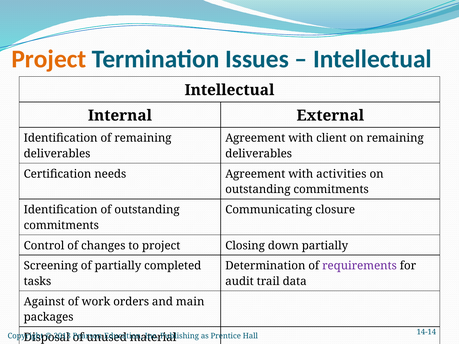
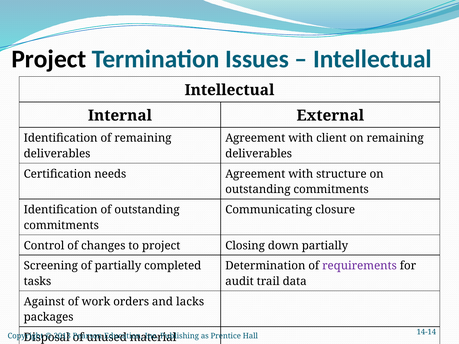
Project at (49, 59) colour: orange -> black
activities: activities -> structure
main: main -> lacks
